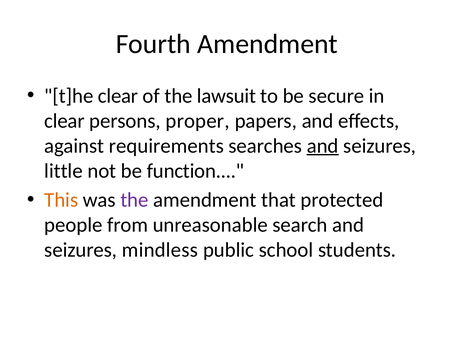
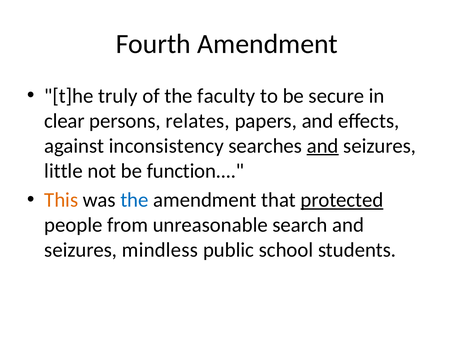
t]he clear: clear -> truly
lawsuit: lawsuit -> faculty
proper: proper -> relates
requirements: requirements -> inconsistency
the at (134, 200) colour: purple -> blue
protected underline: none -> present
